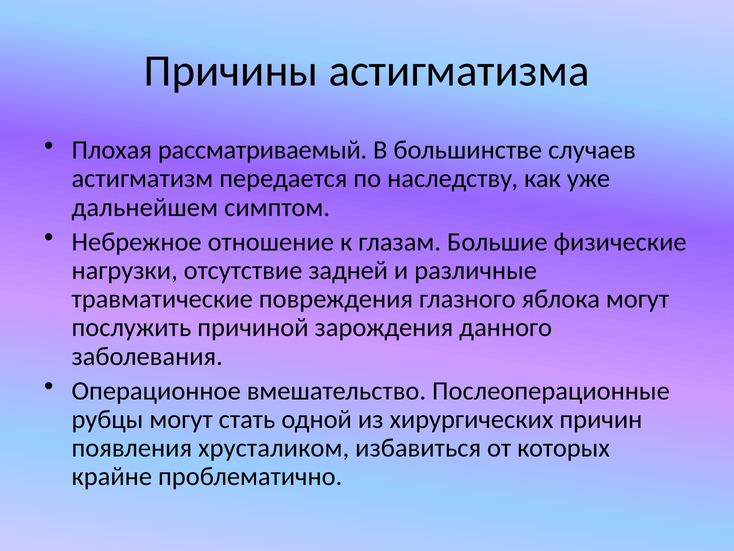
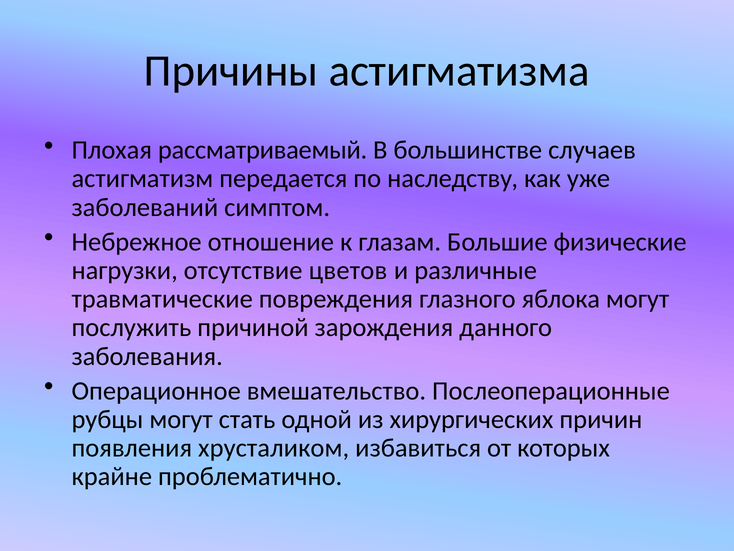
дальнейшем: дальнейшем -> заболеваний
задней: задней -> цветов
